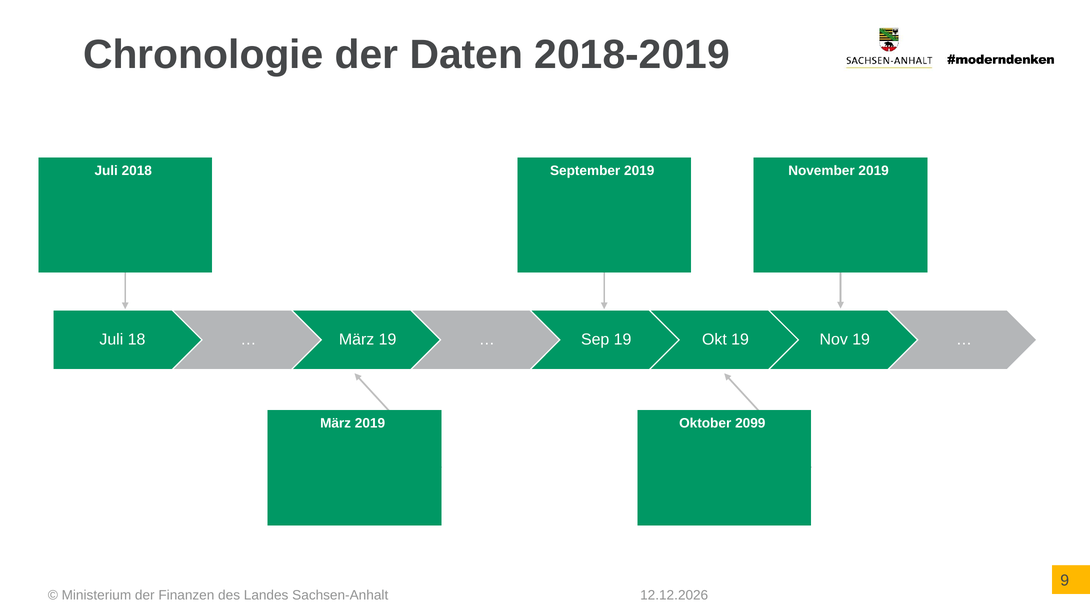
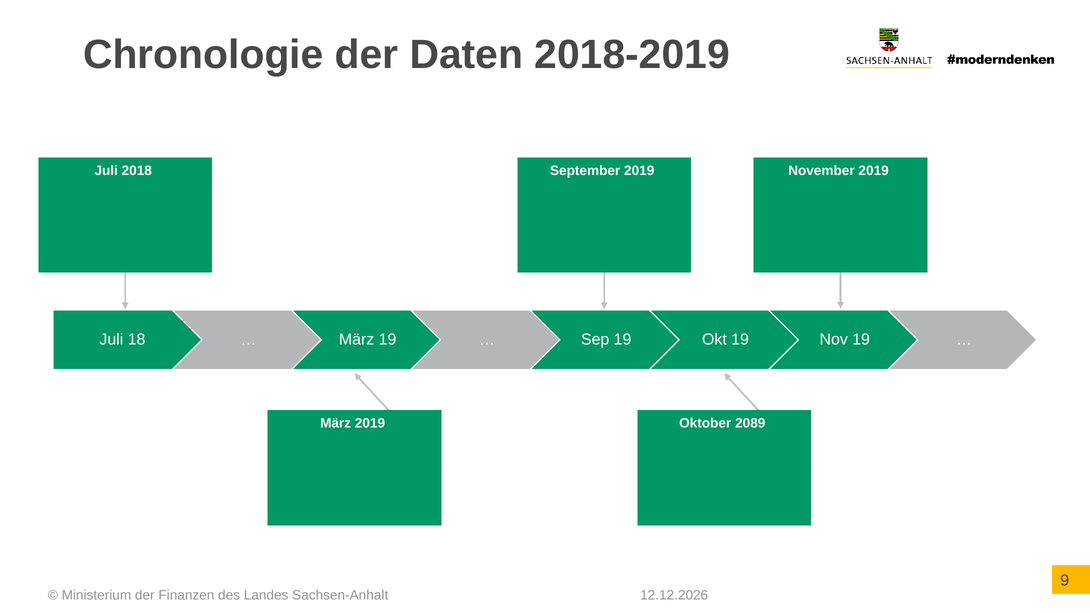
2099: 2099 -> 2089
